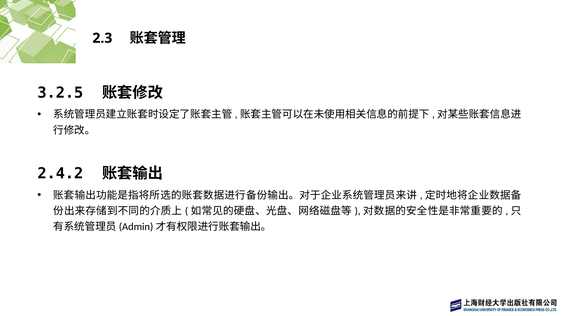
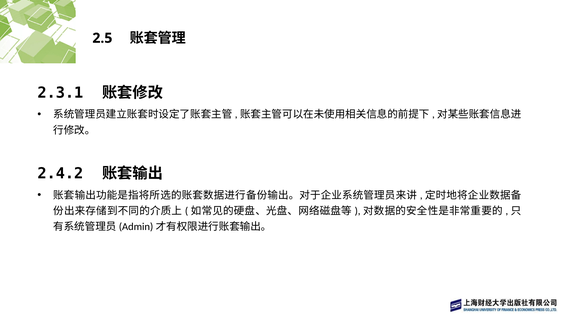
2.3: 2.3 -> 2.5
3.2.5: 3.2.5 -> 2.3.1
